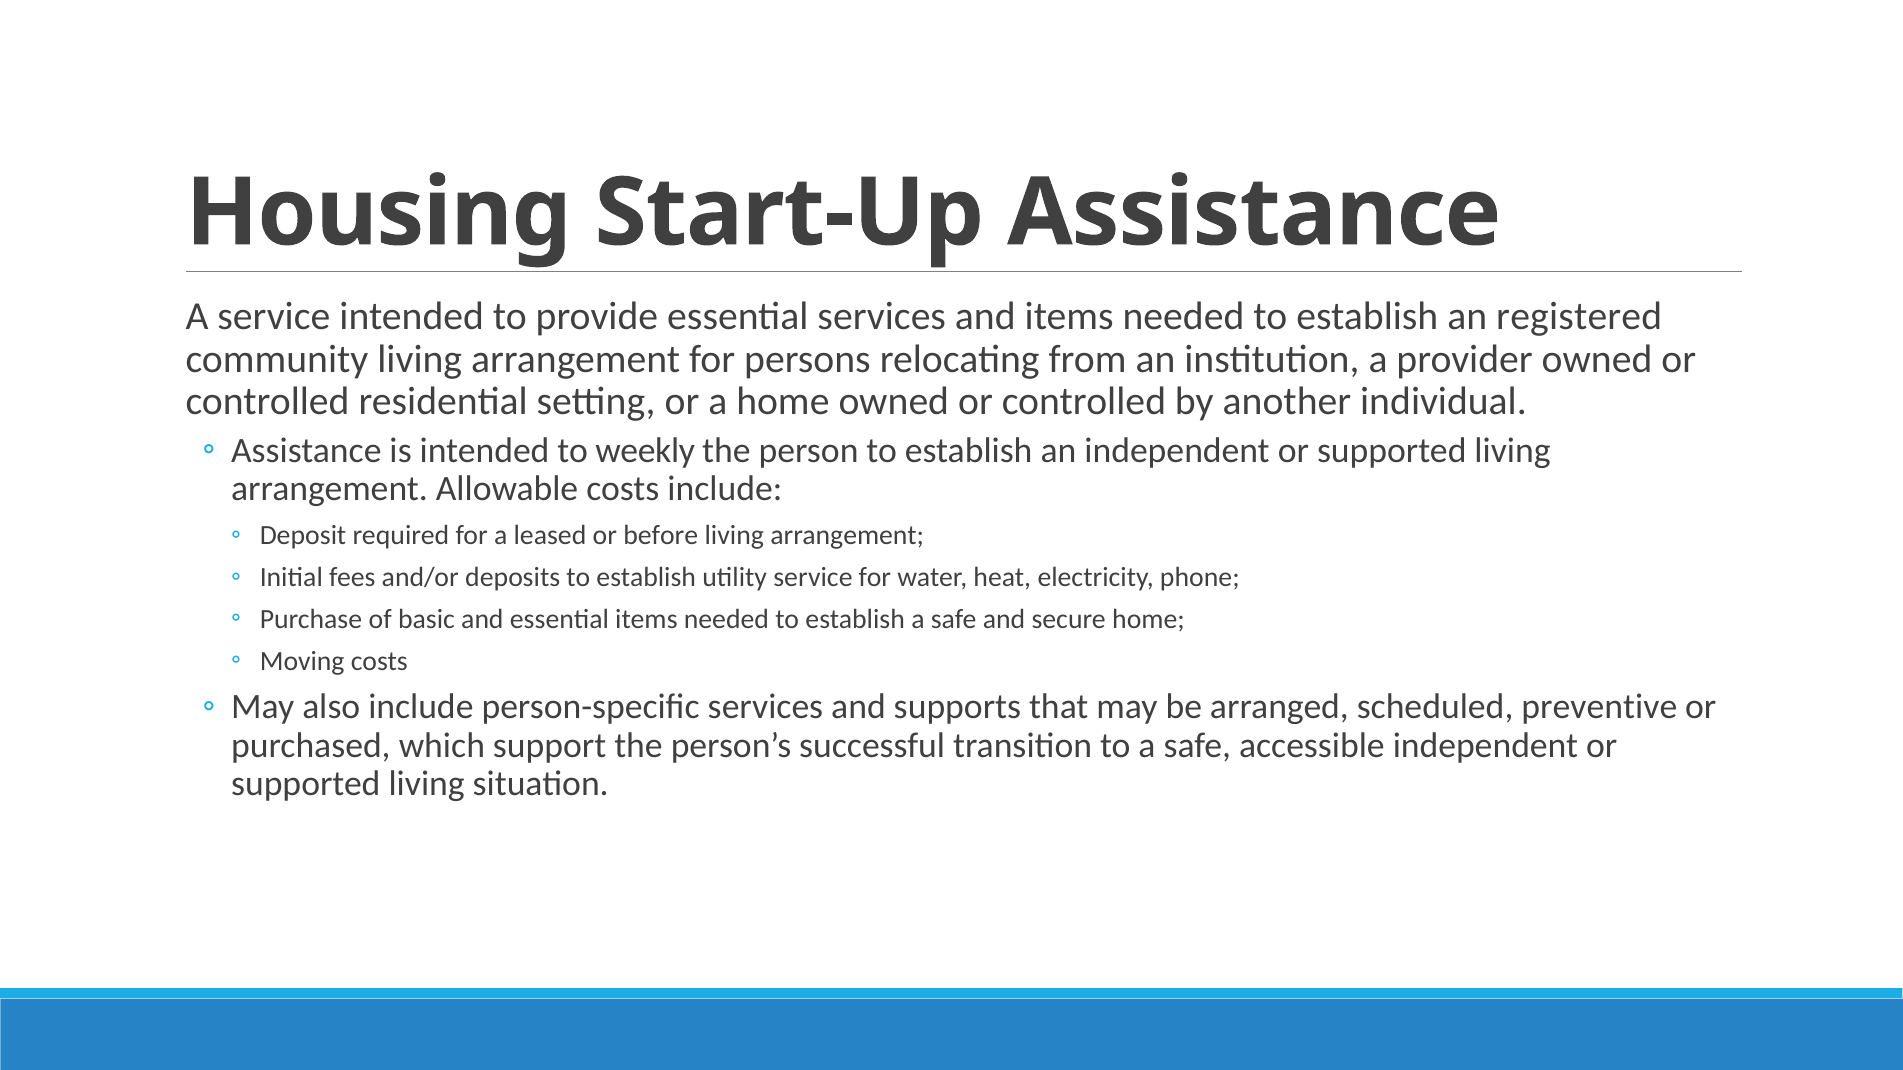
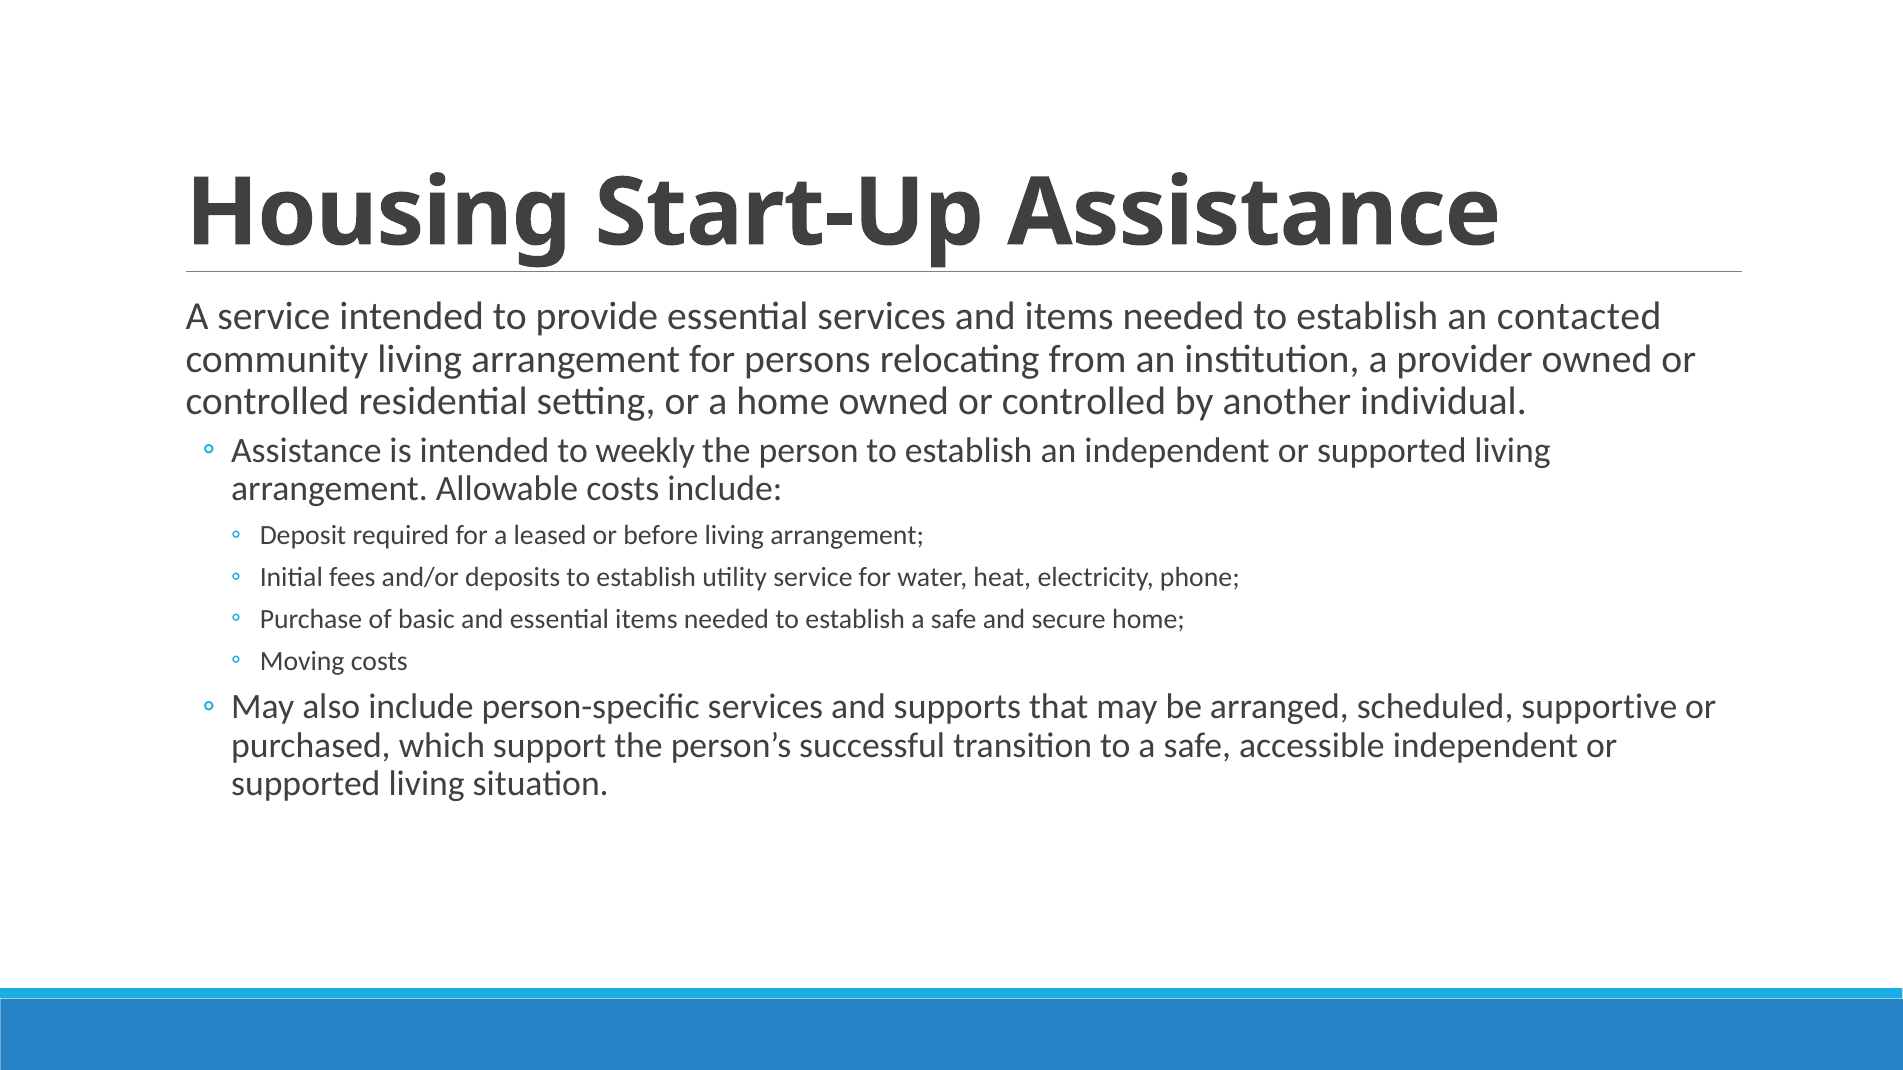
registered: registered -> contacted
preventive: preventive -> supportive
